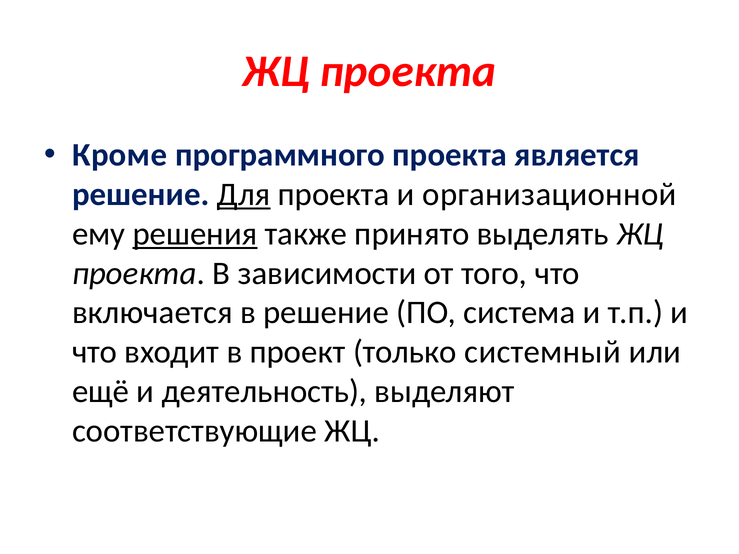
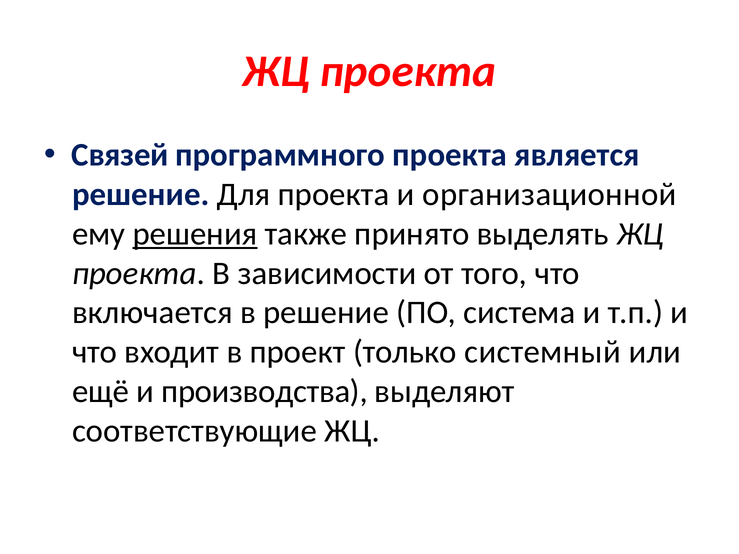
Кроме: Кроме -> Связей
Для underline: present -> none
деятельность: деятельность -> производства
